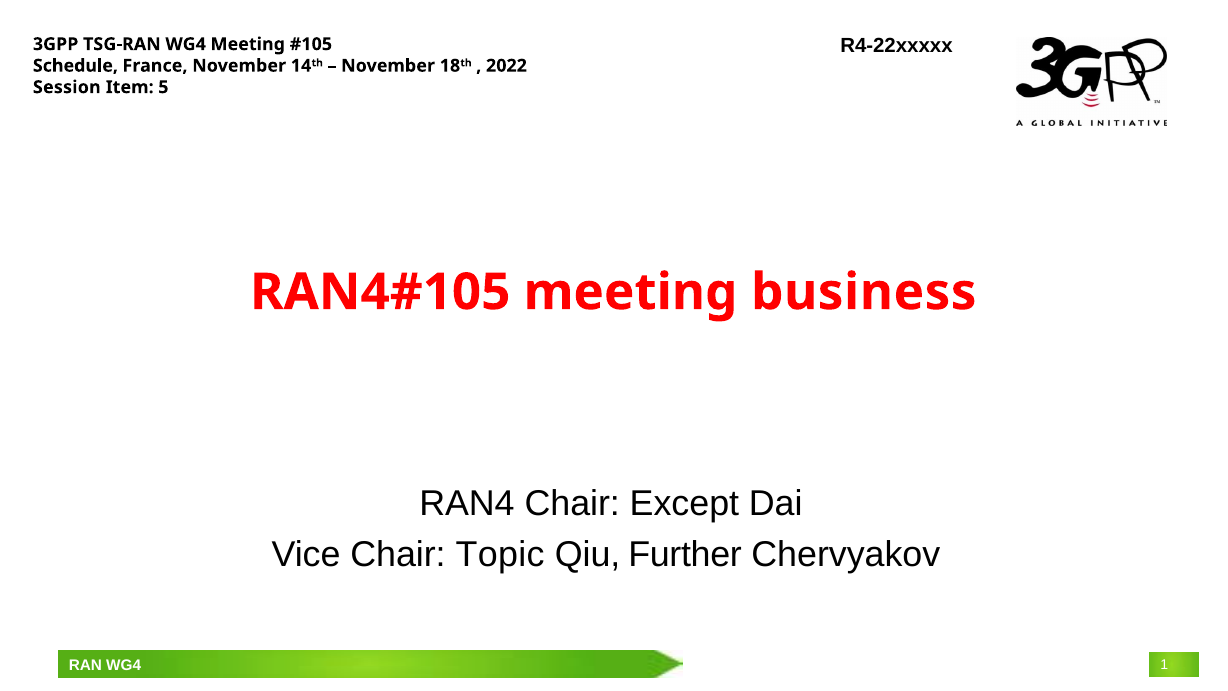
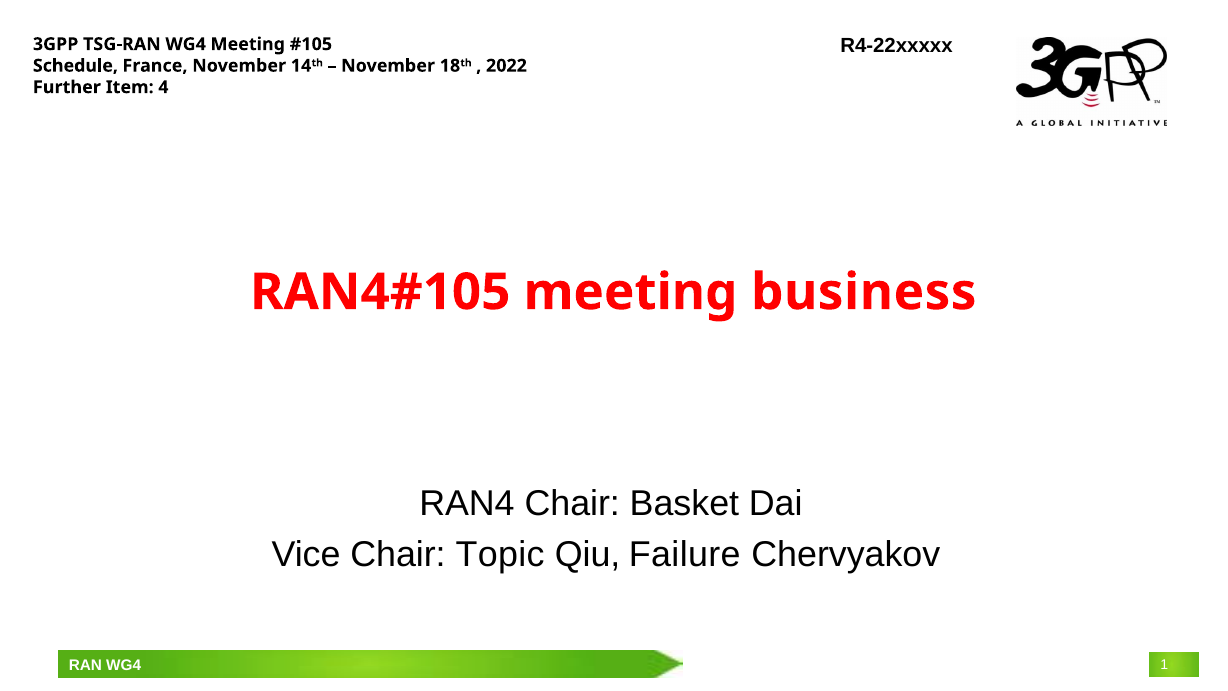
Session: Session -> Further
5: 5 -> 4
Except: Except -> Basket
Further: Further -> Failure
